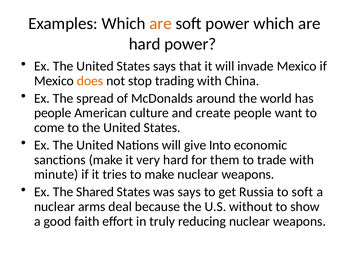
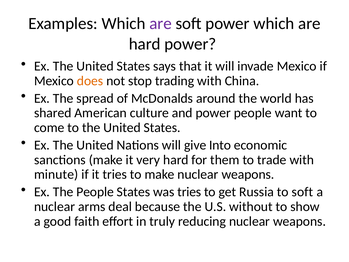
are at (161, 24) colour: orange -> purple
people at (53, 113): people -> shared
and create: create -> power
The Shared: Shared -> People
was says: says -> tries
